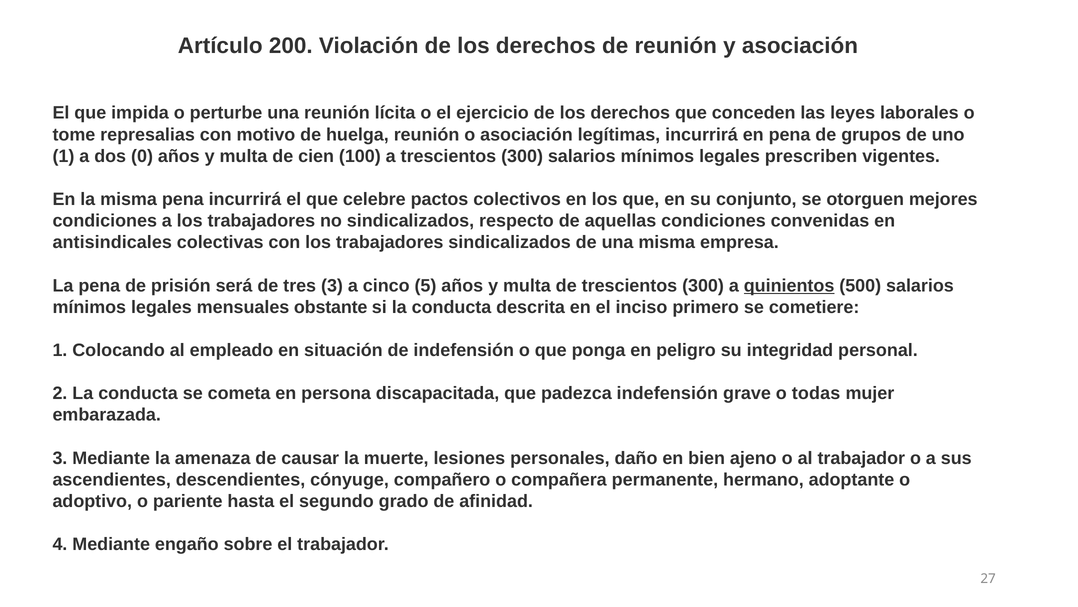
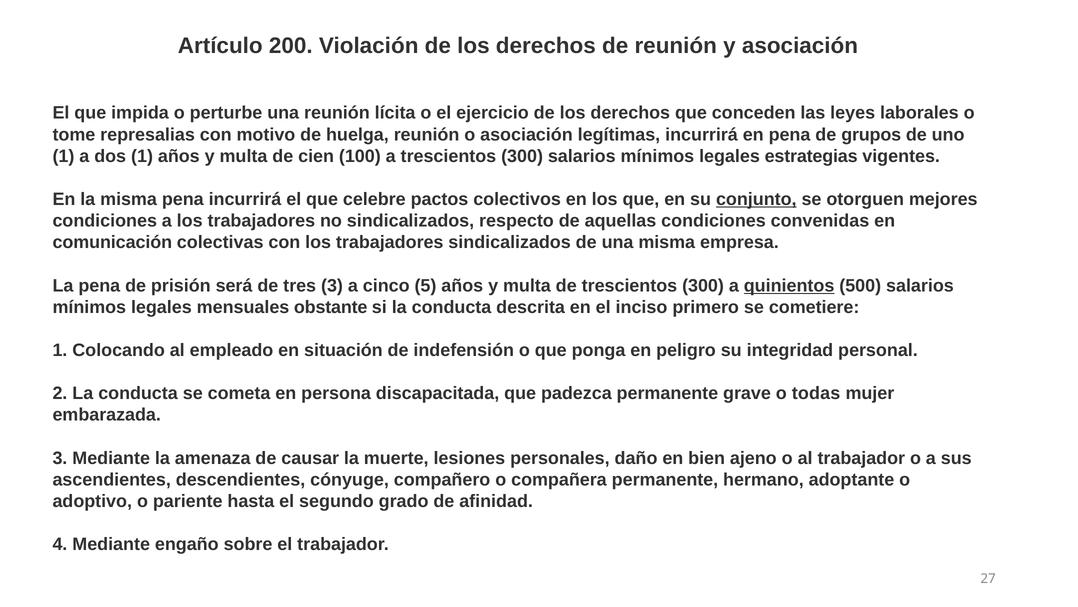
dos 0: 0 -> 1
prescriben: prescriben -> estrategias
conjunto underline: none -> present
antisindicales: antisindicales -> comunicación
padezca indefensión: indefensión -> permanente
